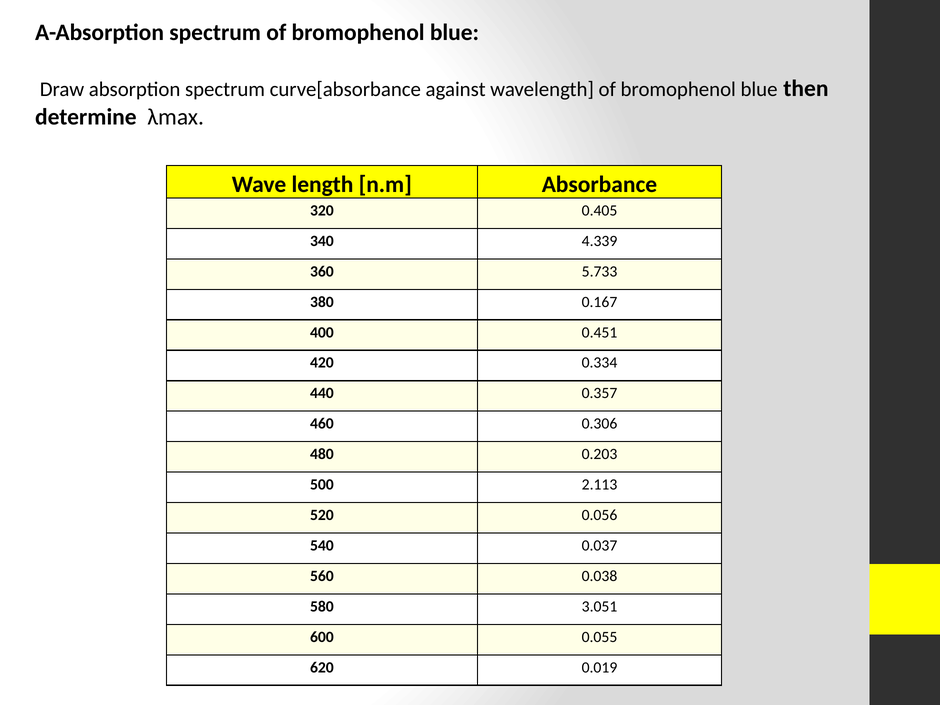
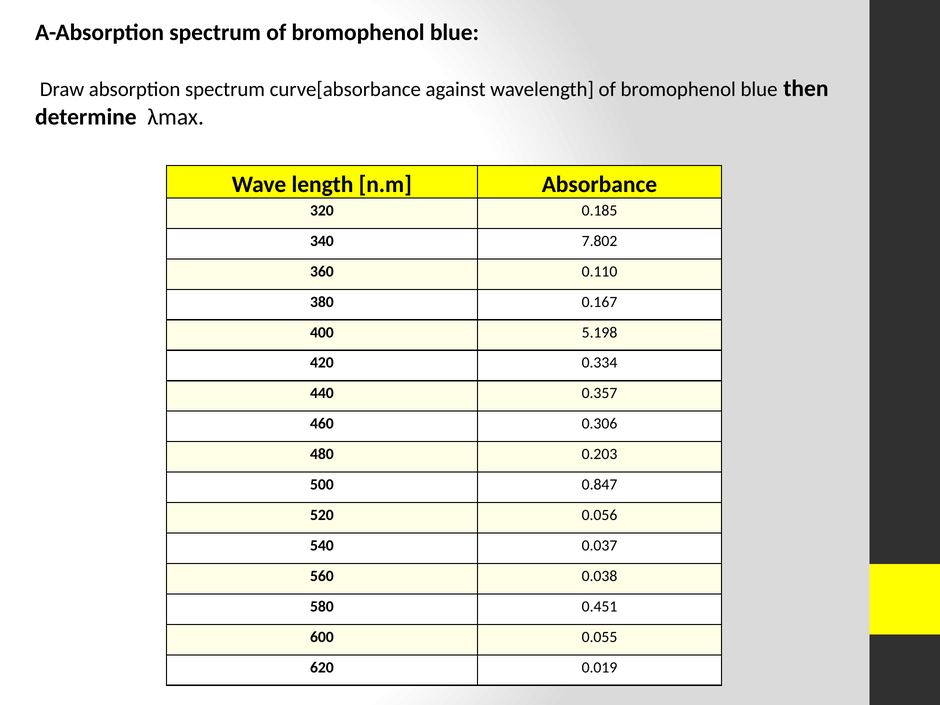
0.405: 0.405 -> 0.185
4.339: 4.339 -> 7.802
5.733: 5.733 -> 0.110
0.451: 0.451 -> 5.198
2.113: 2.113 -> 0.847
3.051: 3.051 -> 0.451
